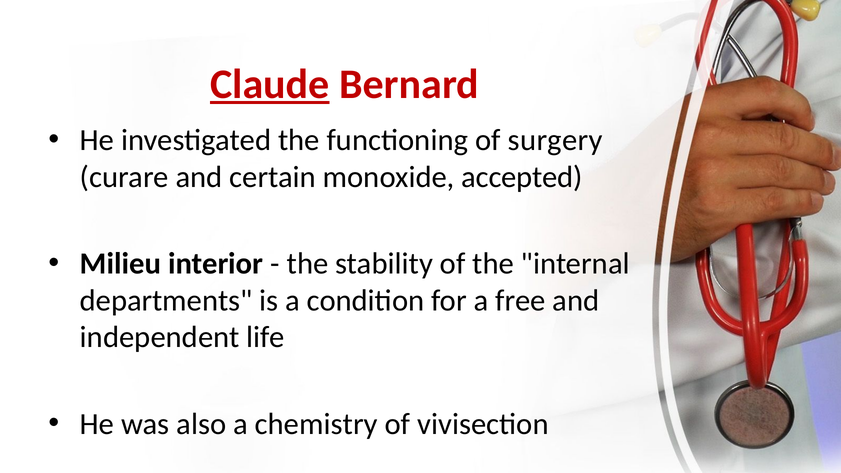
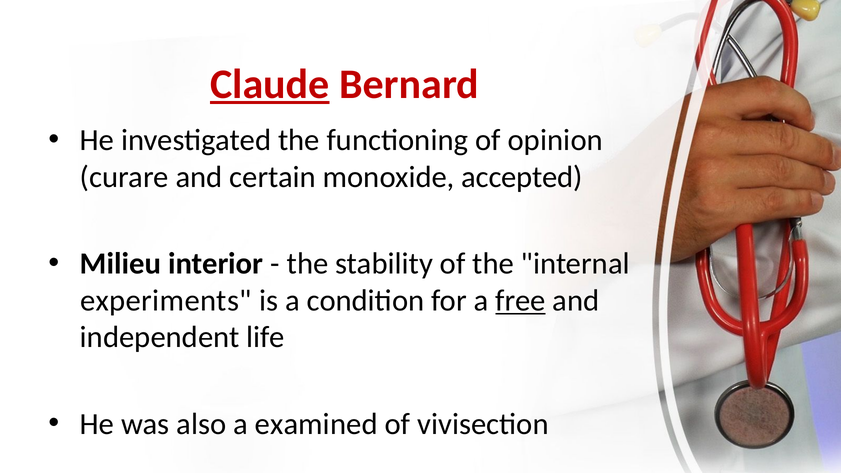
surgery: surgery -> opinion
departments: departments -> experiments
free underline: none -> present
chemistry: chemistry -> examined
